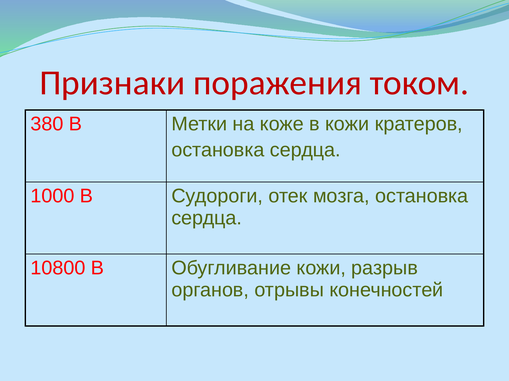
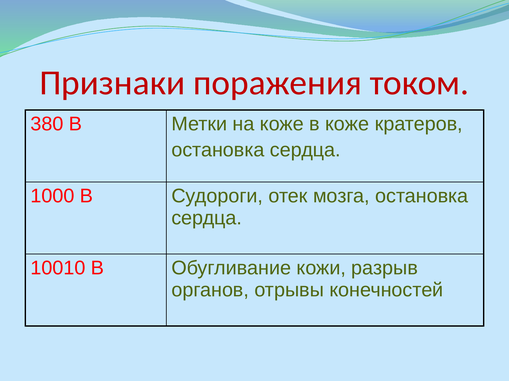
в кожи: кожи -> коже
10800: 10800 -> 10010
